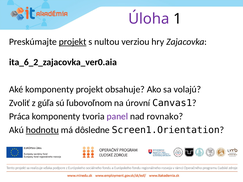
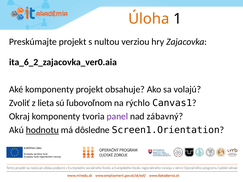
Úloha colour: purple -> orange
projekt at (73, 42) underline: present -> none
gúľa: gúľa -> lieta
úrovní: úrovní -> rýchlo
Práca: Práca -> Okraj
rovnako: rovnako -> zábavný
